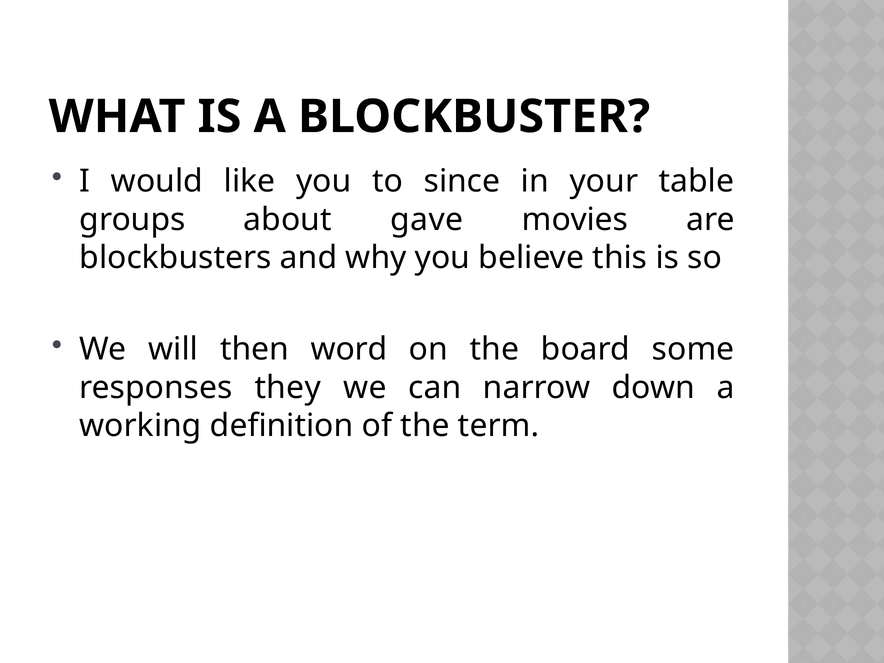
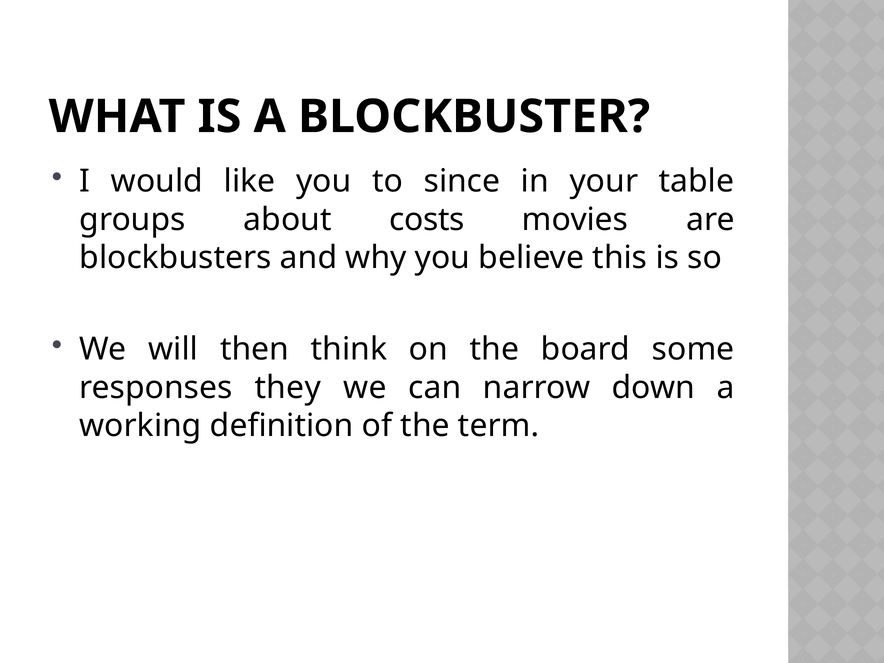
gave: gave -> costs
word: word -> think
